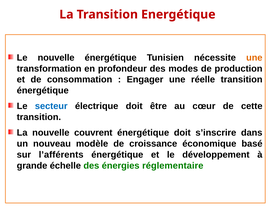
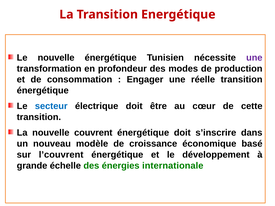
une at (254, 58) colour: orange -> purple
l’afférents: l’afférents -> l’couvrent
réglementaire: réglementaire -> internationale
